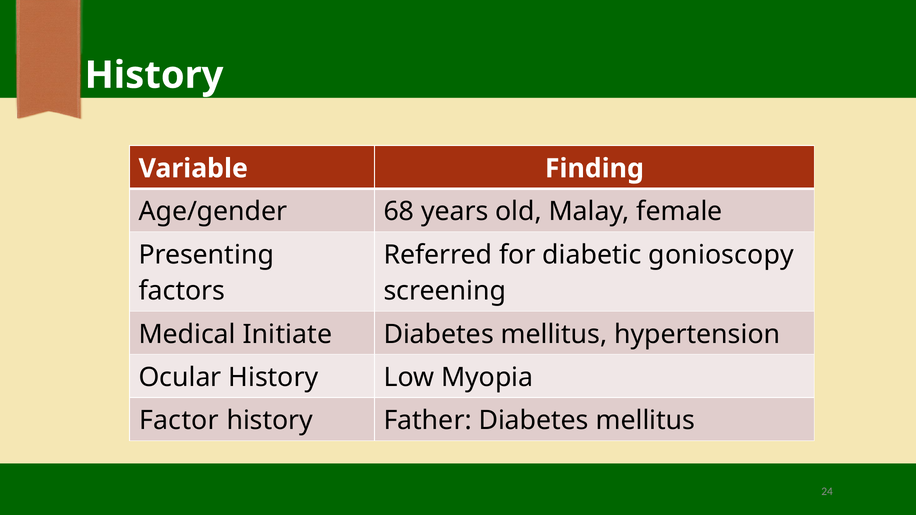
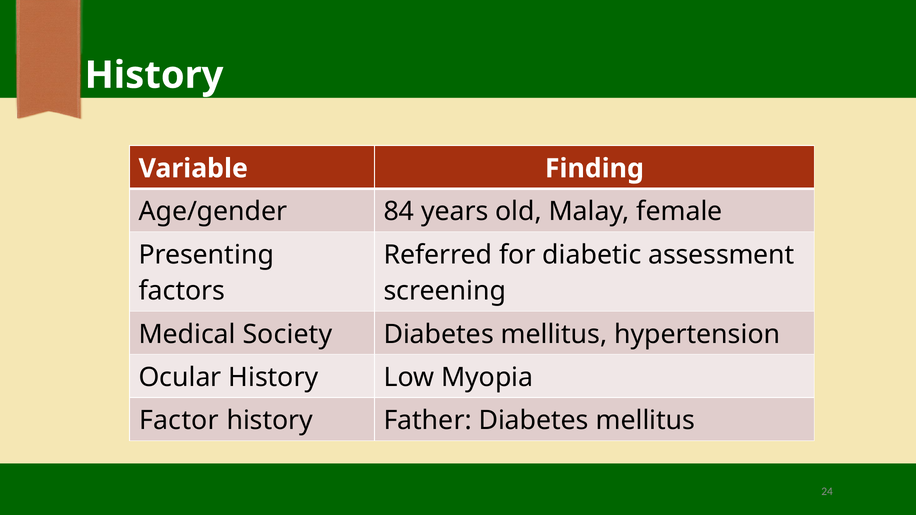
68: 68 -> 84
gonioscopy: gonioscopy -> assessment
Initiate: Initiate -> Society
